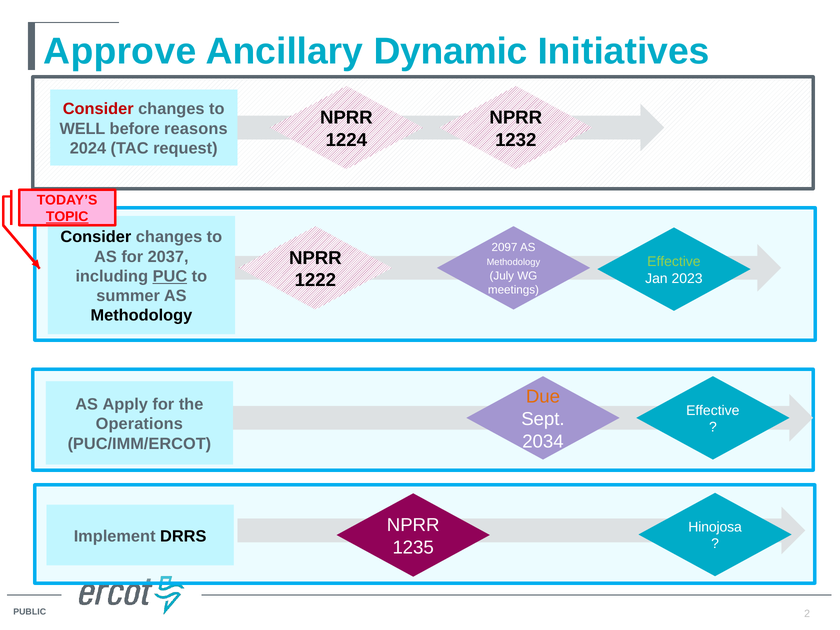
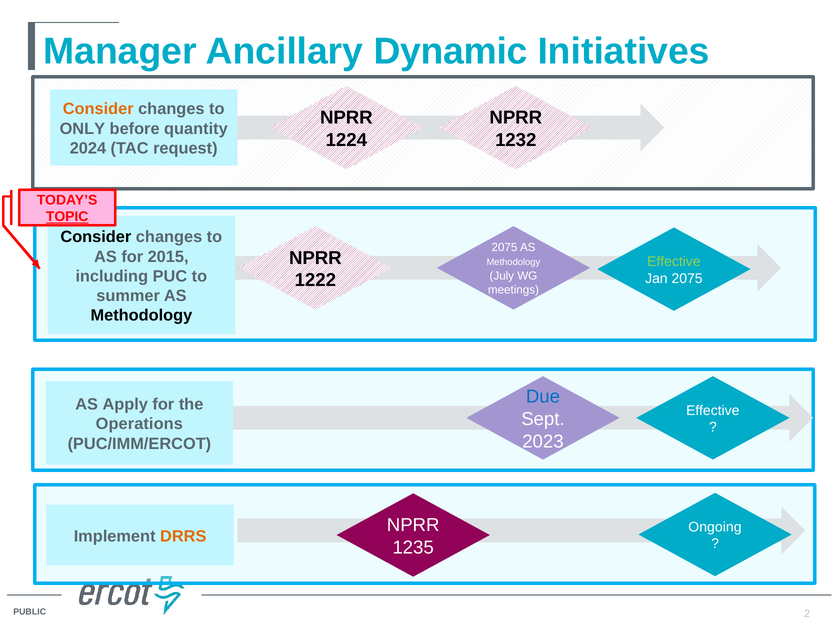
Approve: Approve -> Manager
Consider at (98, 109) colour: red -> orange
WELL: WELL -> ONLY
reasons: reasons -> quantity
2097 at (504, 248): 2097 -> 2075
2037: 2037 -> 2015
PUC underline: present -> none
Jan 2023: 2023 -> 2075
Due colour: orange -> blue
2034: 2034 -> 2023
Hinojosa: Hinojosa -> Ongoing
DRRS colour: black -> orange
